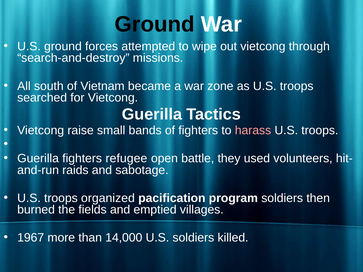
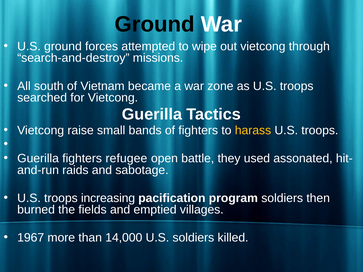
harass colour: pink -> yellow
volunteers: volunteers -> assonated
organized: organized -> increasing
